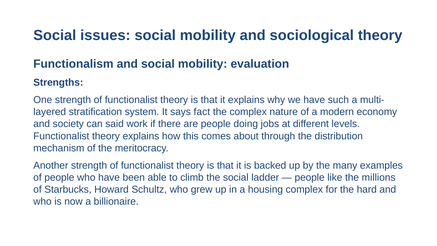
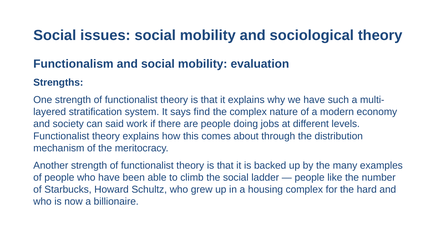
fact: fact -> find
millions: millions -> number
